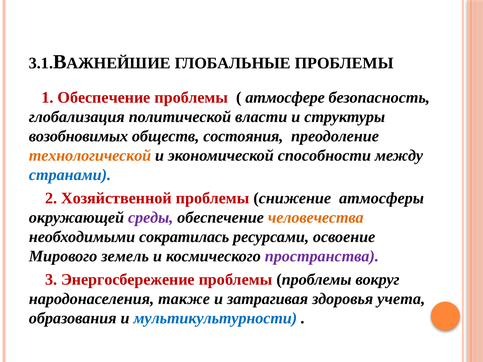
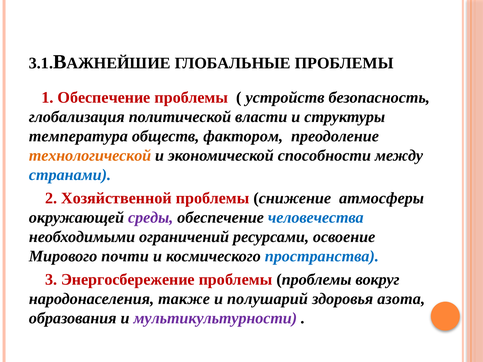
атмосфере: атмосфере -> устройств
возобновимых: возобновимых -> температура
состояния: состояния -> фактором
человечества colour: orange -> blue
сократилась: сократилась -> ограничений
земель: земель -> почти
пространства colour: purple -> blue
затрагивая: затрагивая -> полушарий
учета: учета -> азота
мультикультурности colour: blue -> purple
